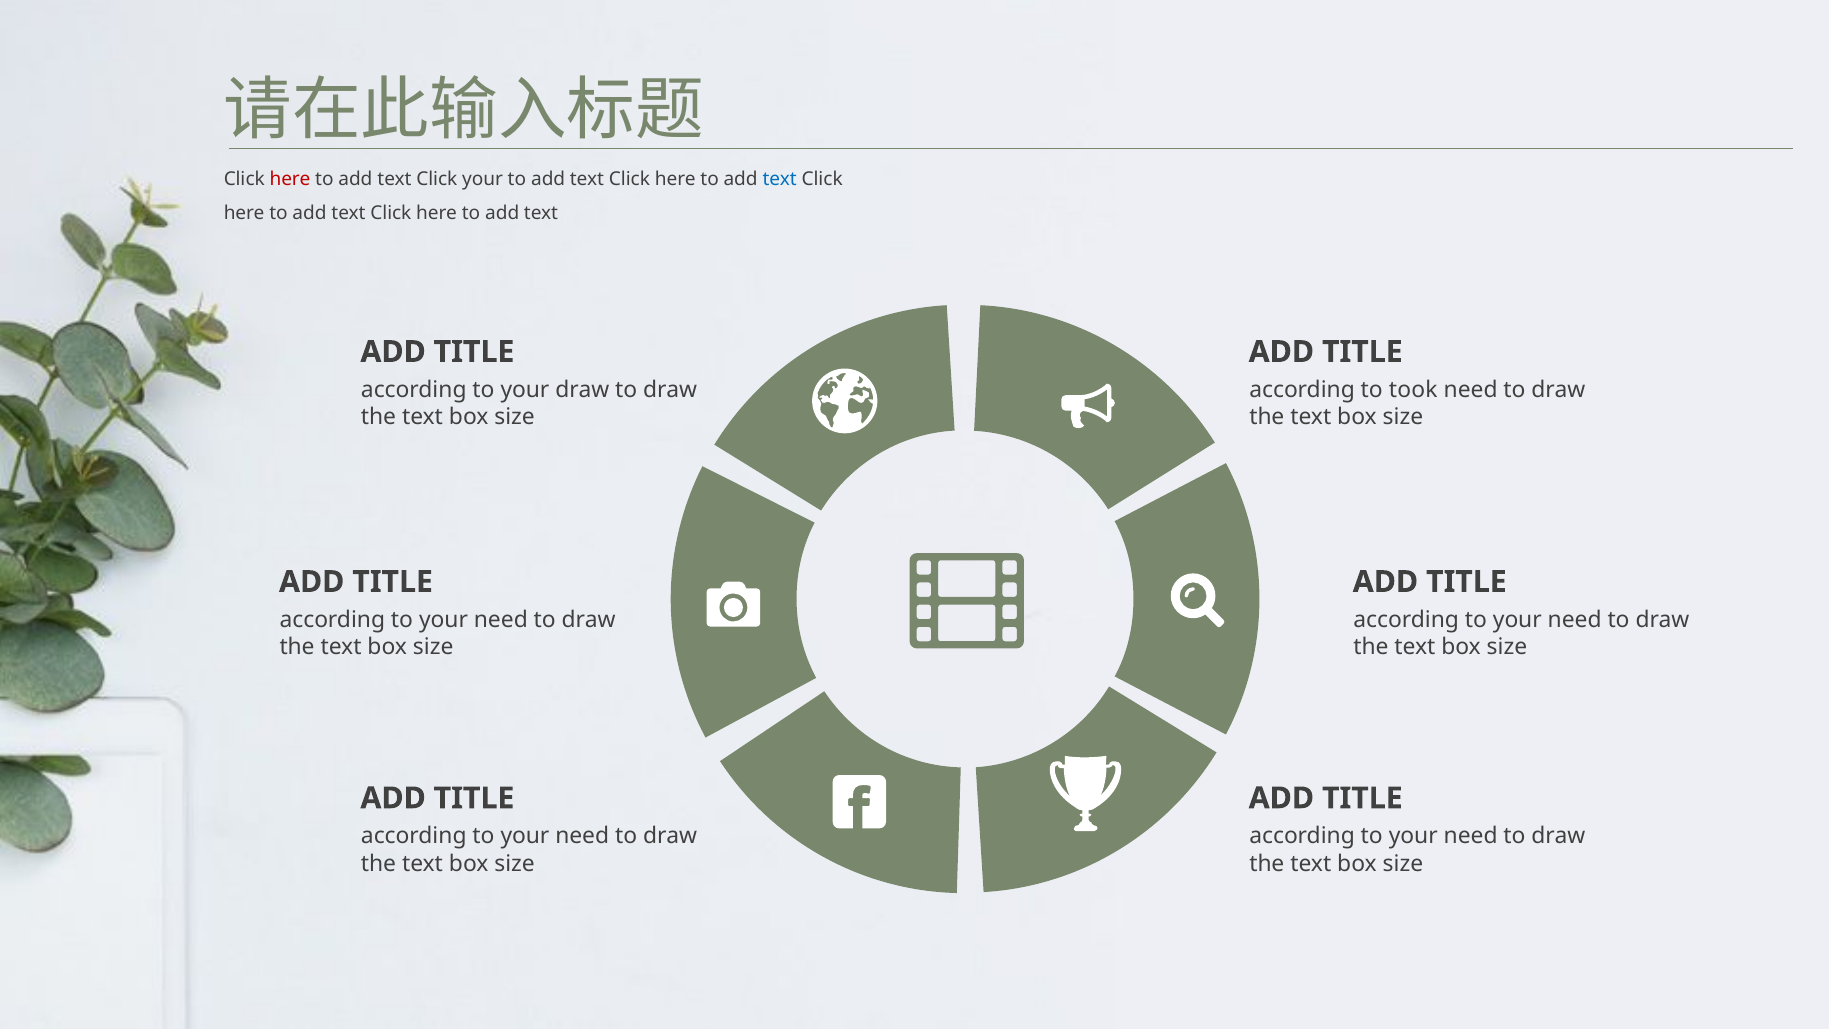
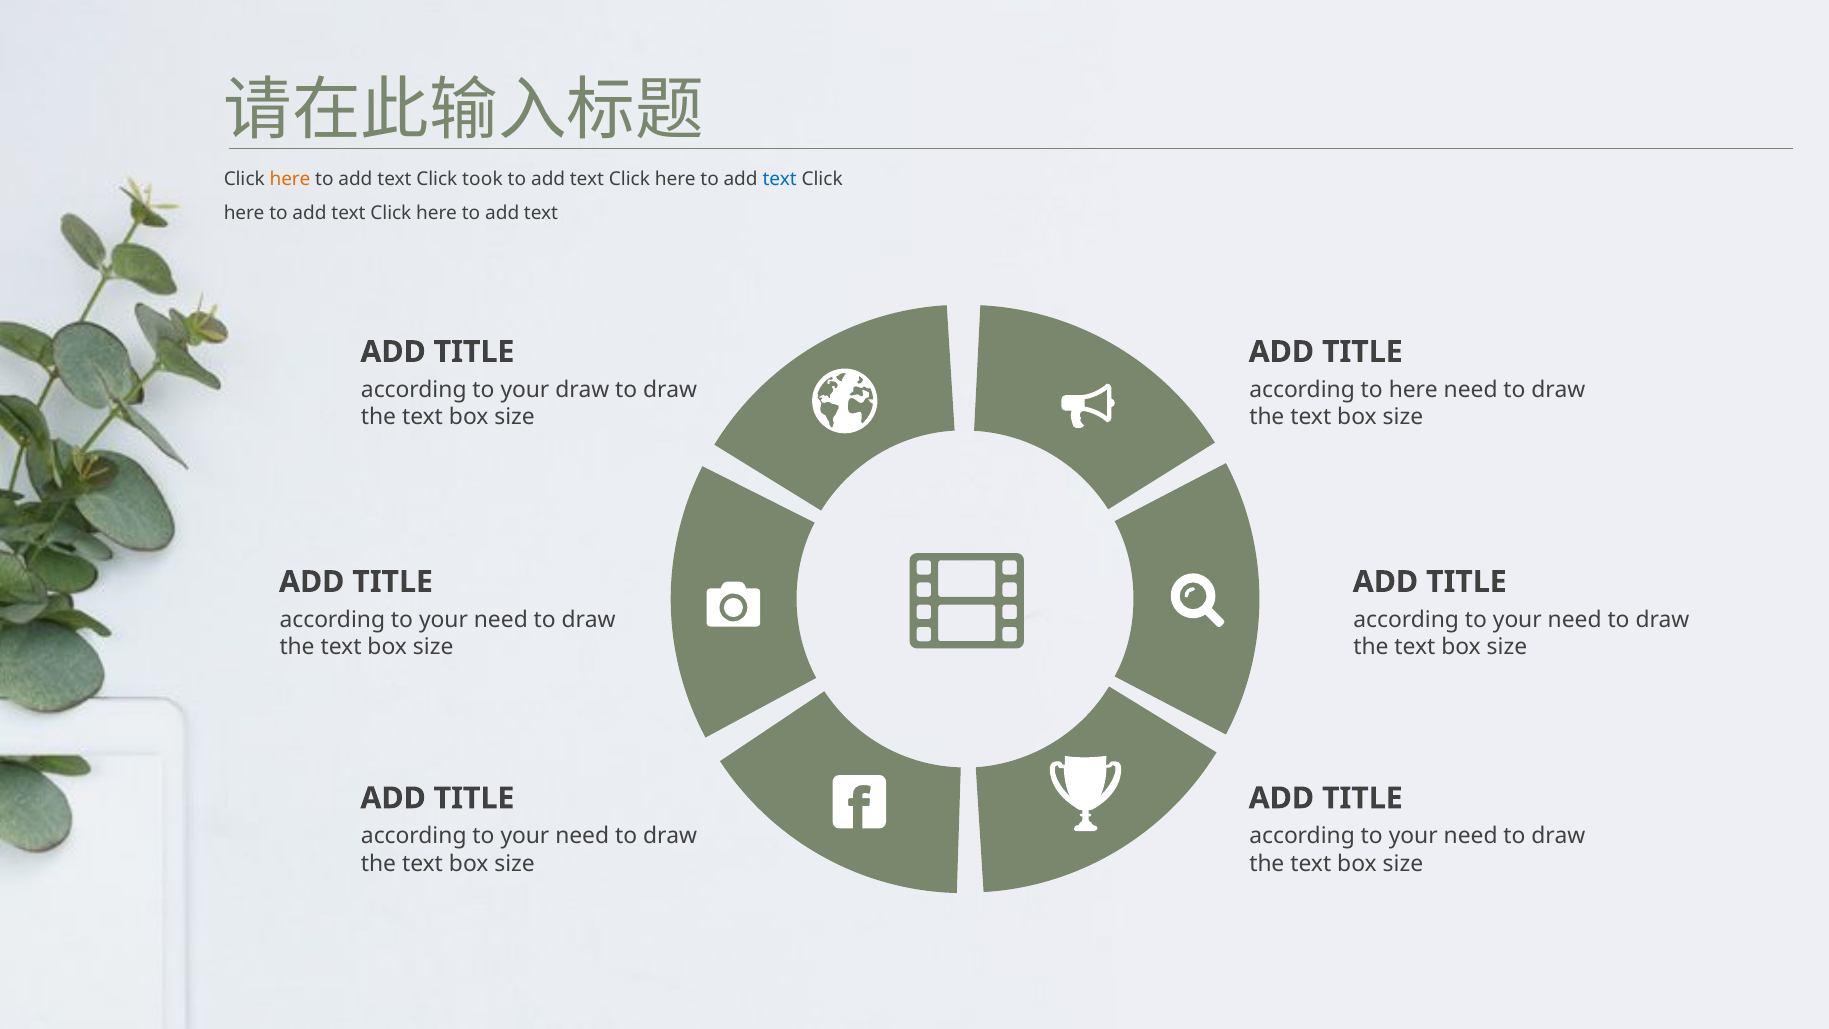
here at (290, 179) colour: red -> orange
Click your: your -> took
to took: took -> here
